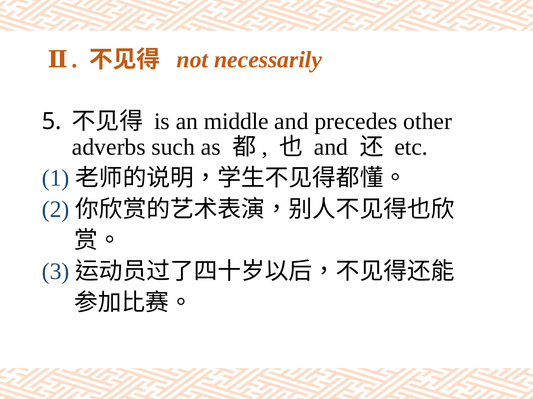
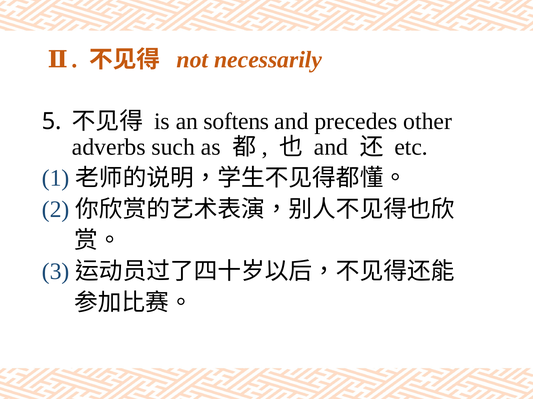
middle: middle -> softens
